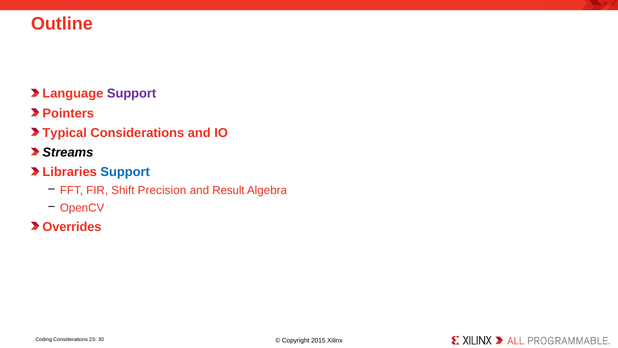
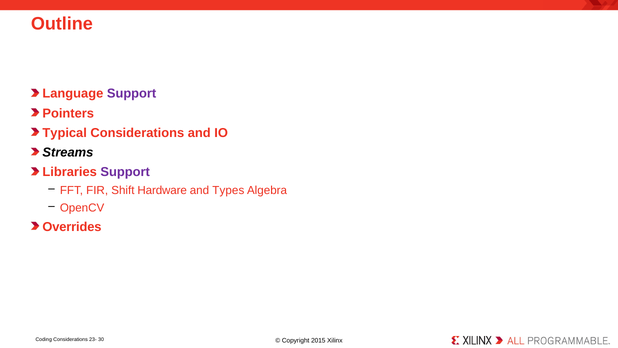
Support at (125, 172) colour: blue -> purple
Precision: Precision -> Hardware
Result: Result -> Types
